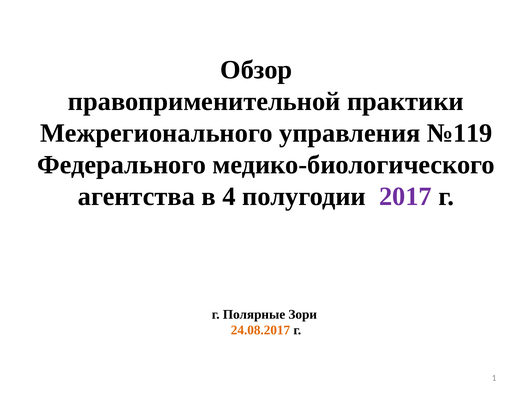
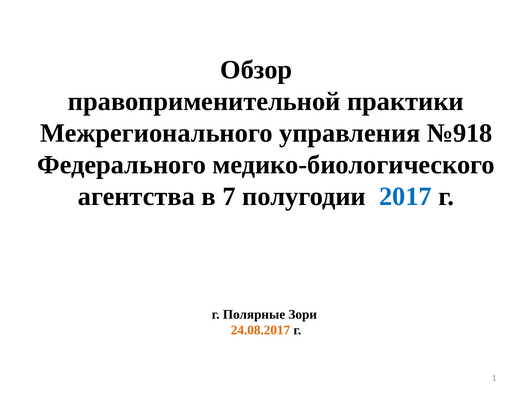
№119: №119 -> №918
4: 4 -> 7
2017 colour: purple -> blue
